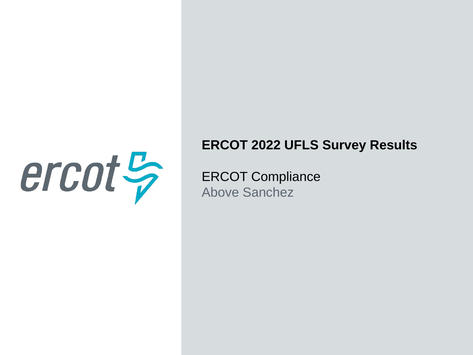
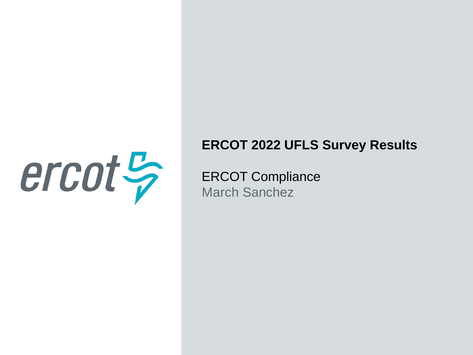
Above: Above -> March
